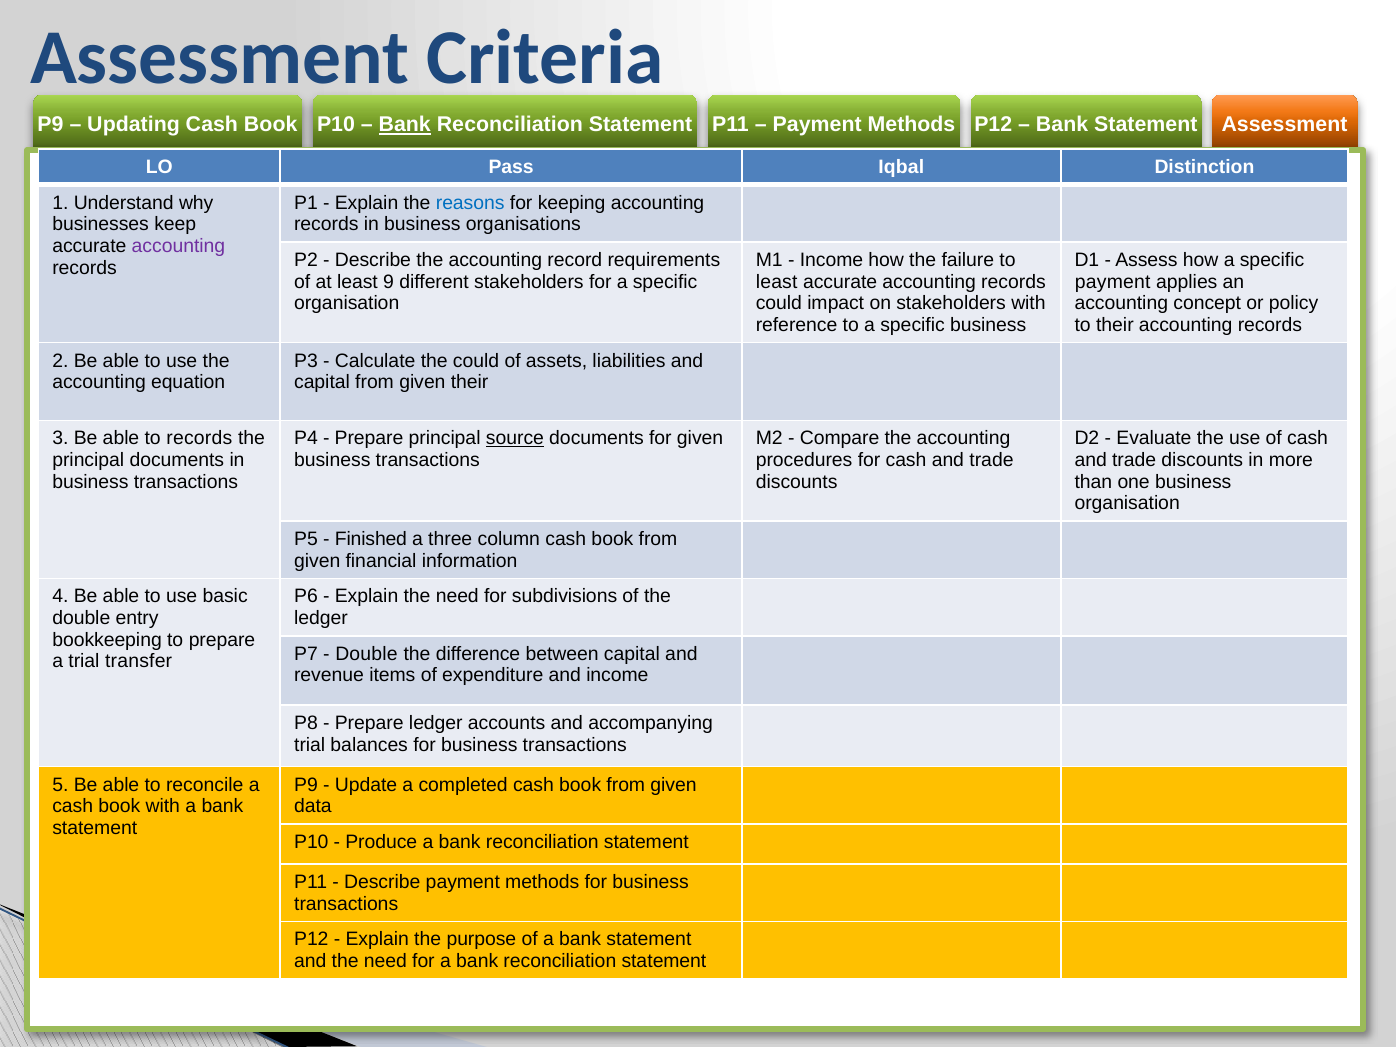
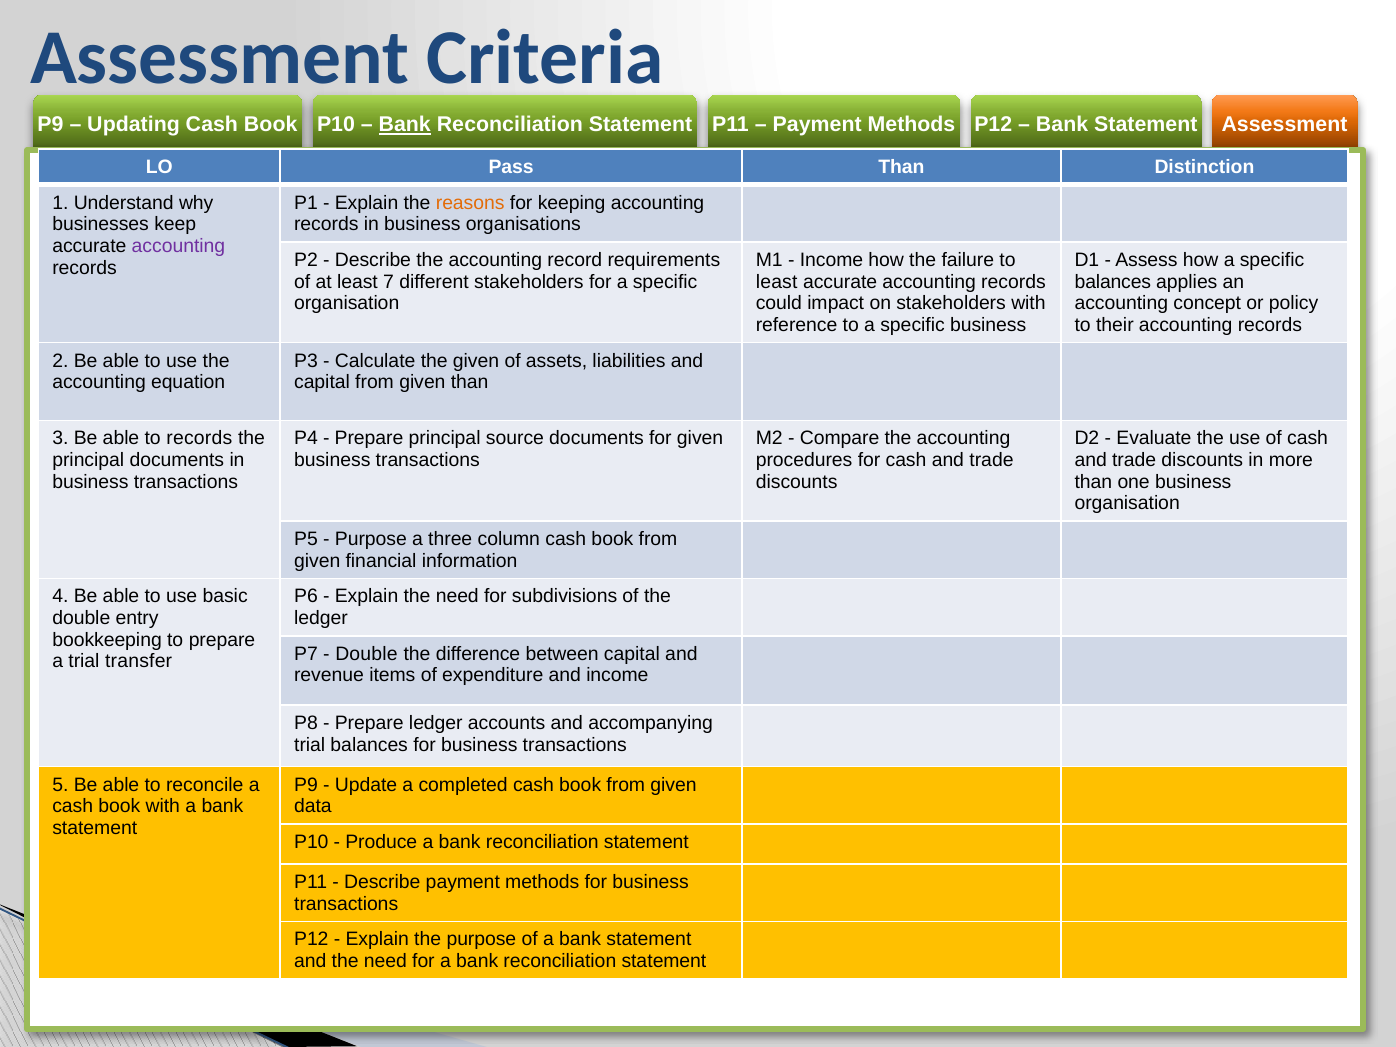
Pass Iqbal: Iqbal -> Than
reasons colour: blue -> orange
9: 9 -> 7
payment at (1113, 282): payment -> balances
the could: could -> given
given their: their -> than
source underline: present -> none
Finished at (371, 539): Finished -> Purpose
